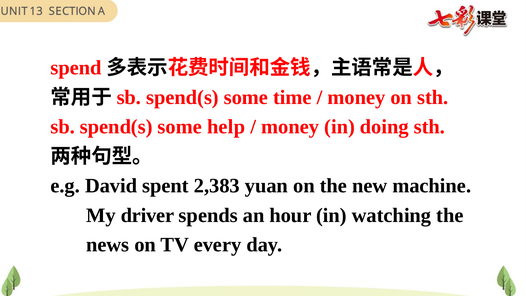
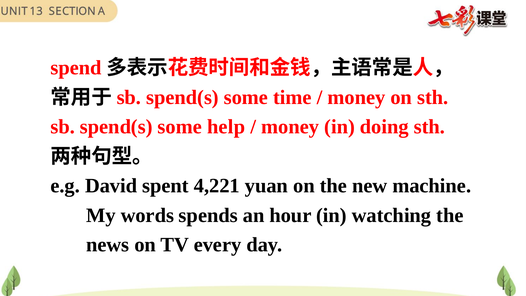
2,383: 2,383 -> 4,221
driver: driver -> words
